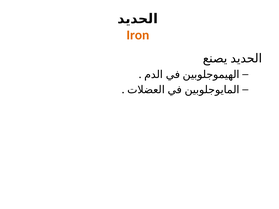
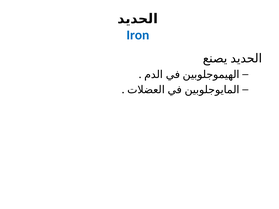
Iron colour: orange -> blue
